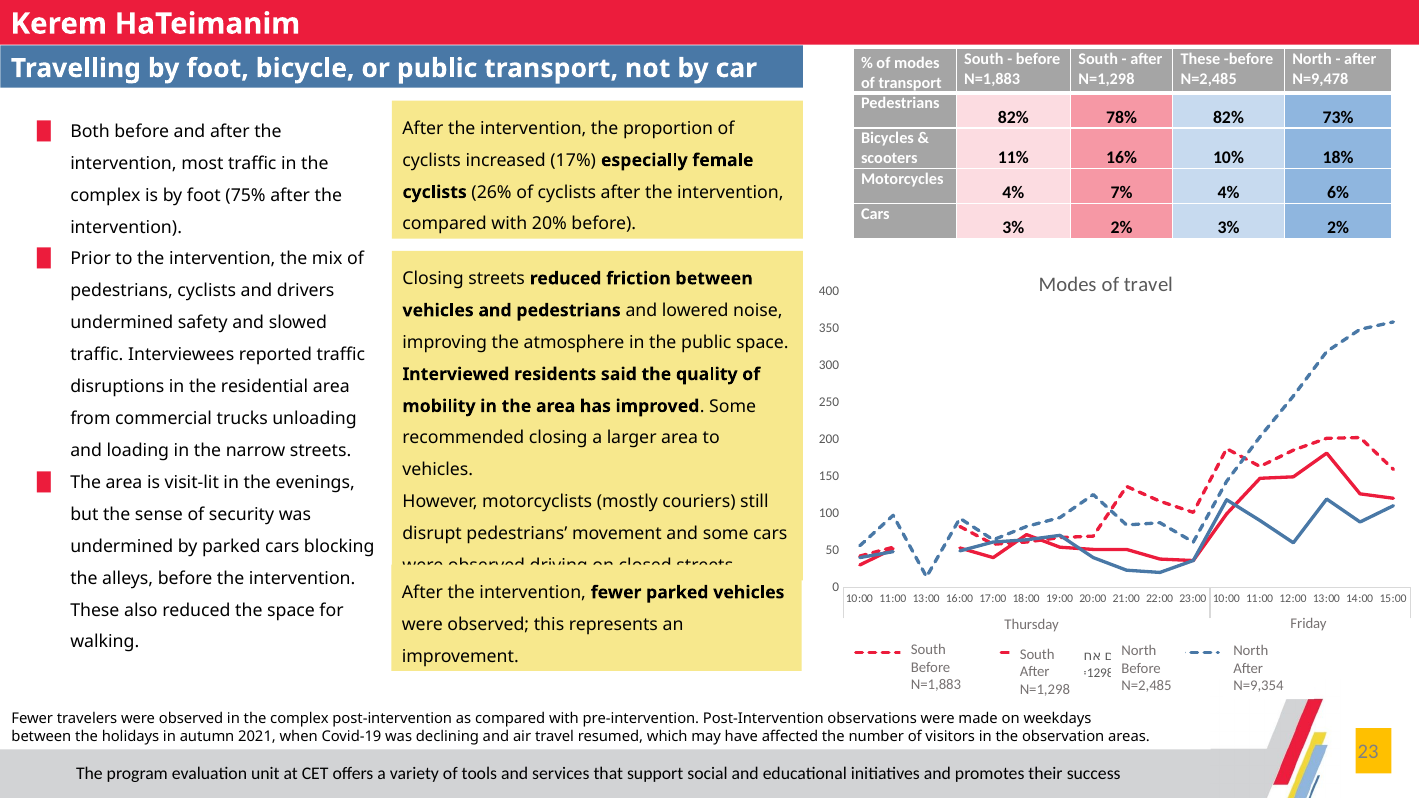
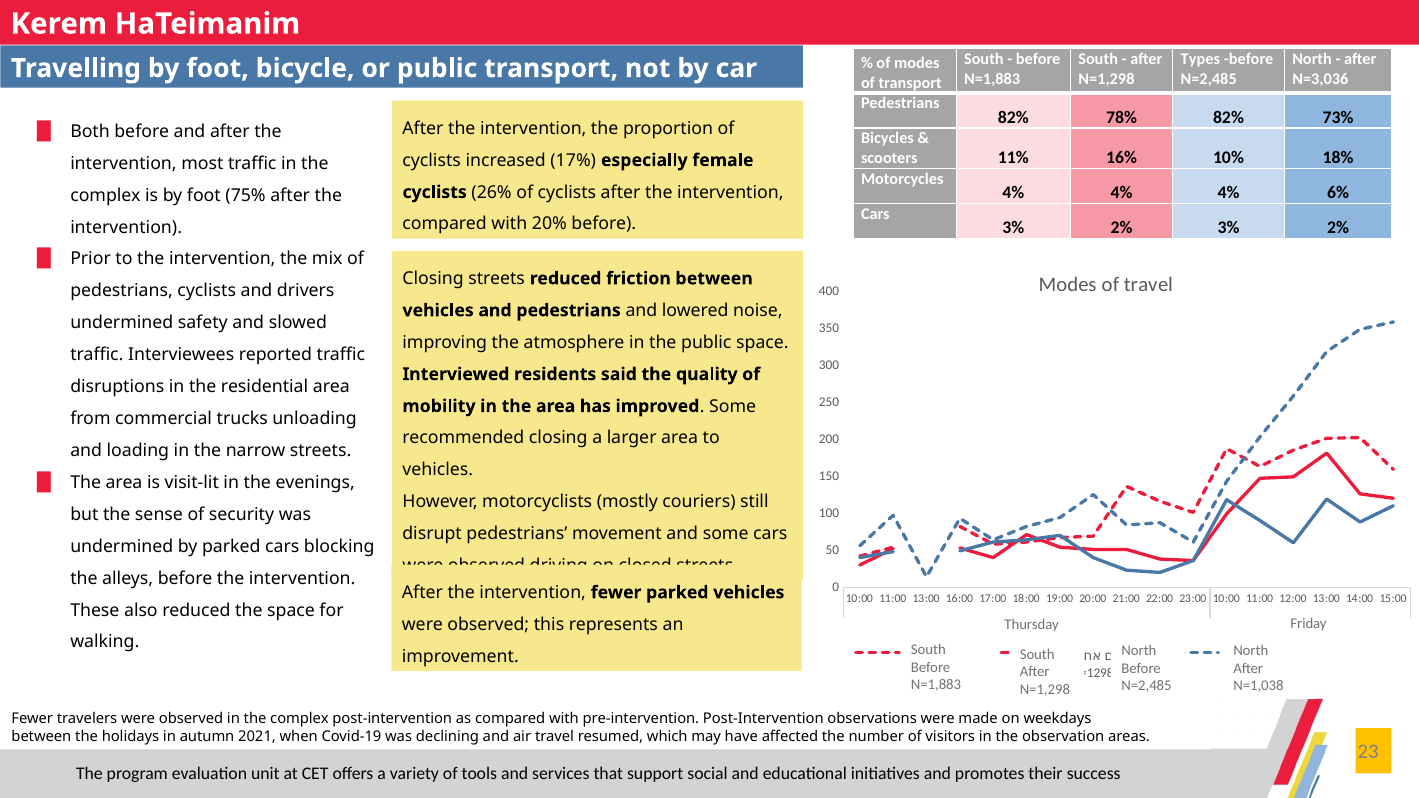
These at (1200, 59): These -> Types
N=9,478: N=9,478 -> N=3,036
7% at (1122, 193): 7% -> 4%
N=9,354: N=9,354 -> N=1,038
